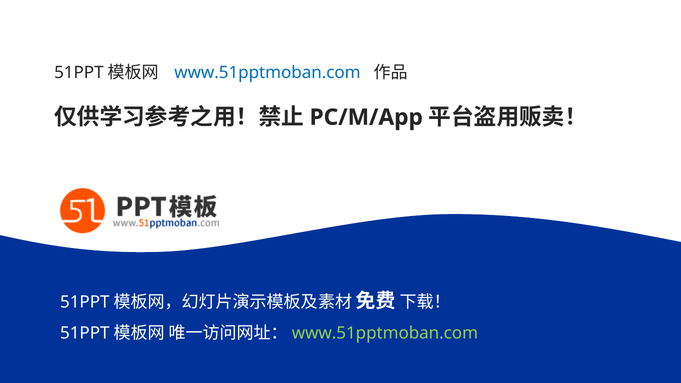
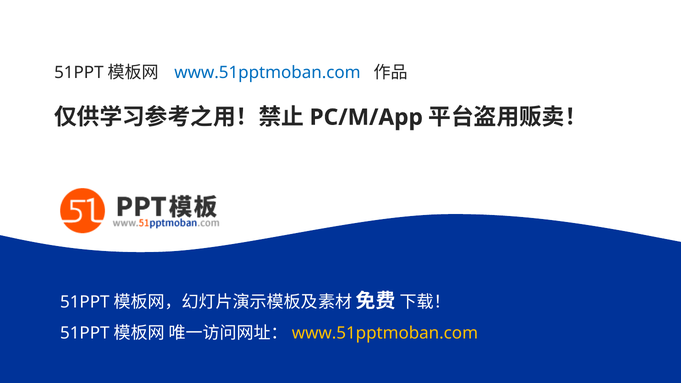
www.51pptmoban.com at (385, 333) colour: light green -> yellow
